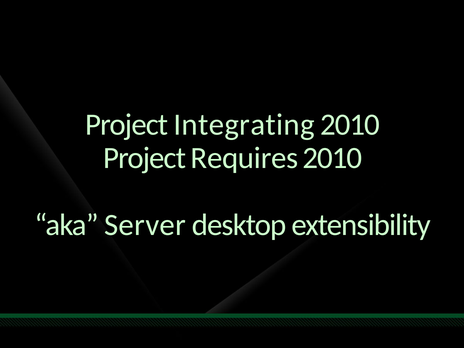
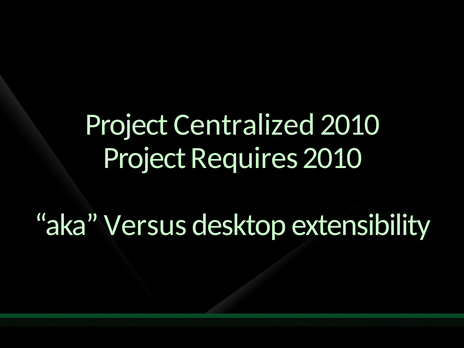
Integrating: Integrating -> Centralized
Server: Server -> Versus
